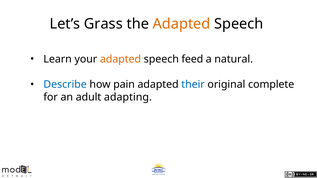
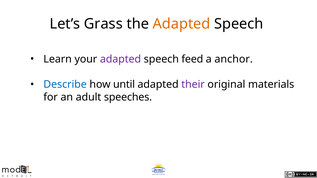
adapted at (120, 59) colour: orange -> purple
natural: natural -> anchor
pain: pain -> until
their colour: blue -> purple
complete: complete -> materials
adapting: adapting -> speeches
